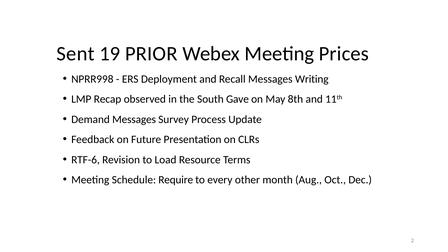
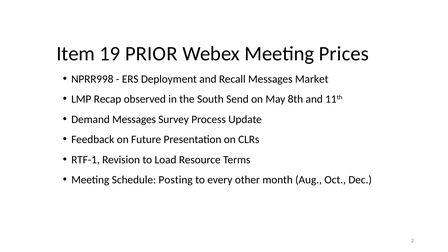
Sent: Sent -> Item
Writing: Writing -> Market
Gave: Gave -> Send
RTF-6: RTF-6 -> RTF-1
Require: Require -> Posting
